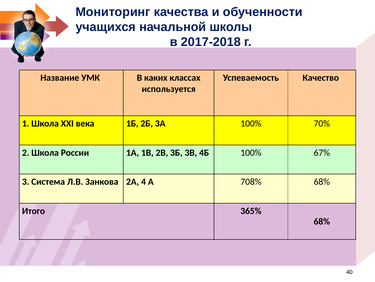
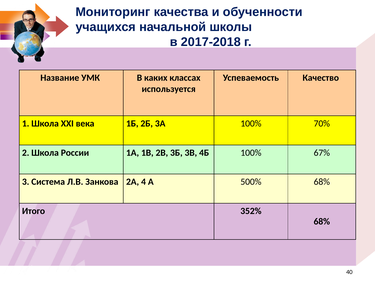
708%: 708% -> 500%
365%: 365% -> 352%
